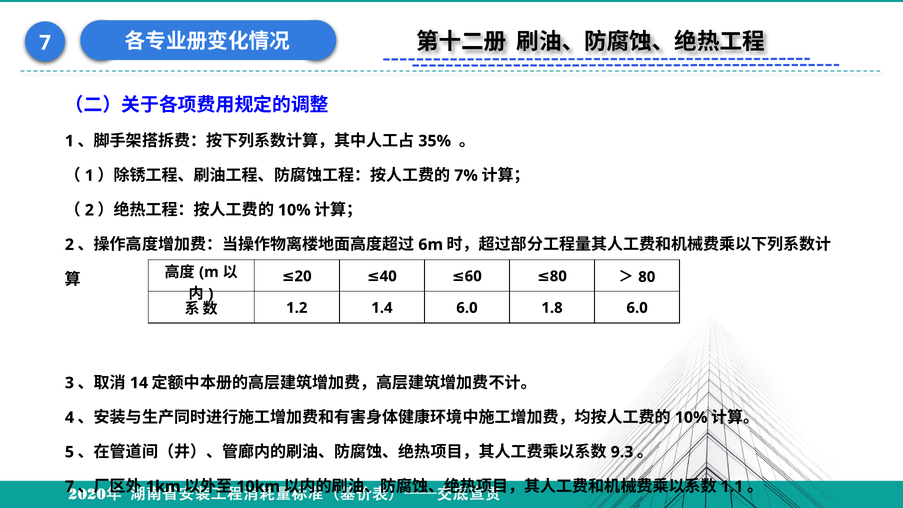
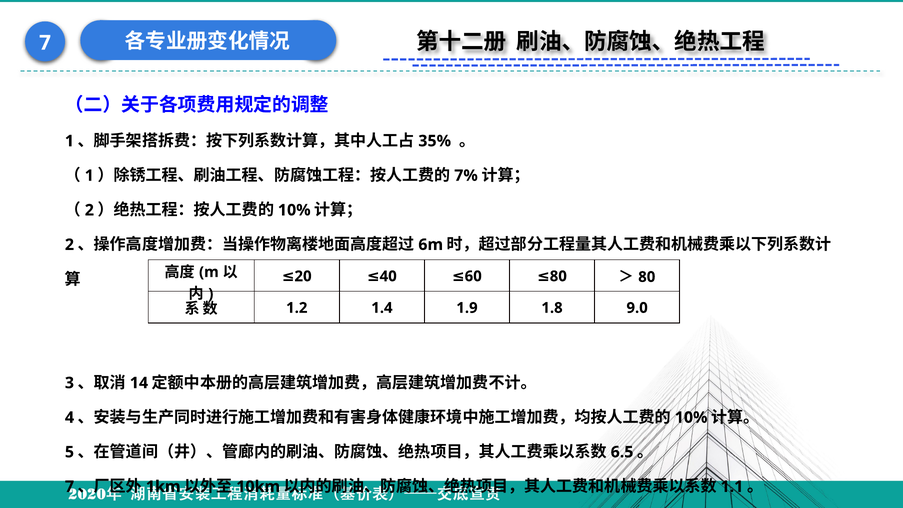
1.4 6.0: 6.0 -> 1.9
1.8 6.0: 6.0 -> 9.0
9.3: 9.3 -> 6.5
